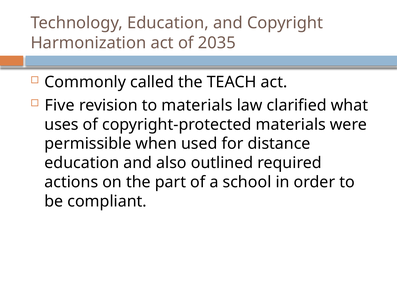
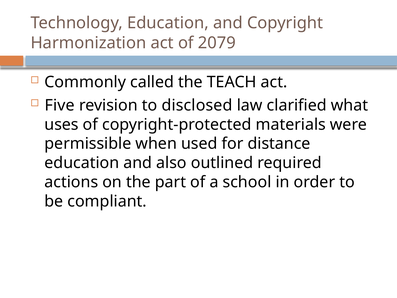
2035: 2035 -> 2079
to materials: materials -> disclosed
